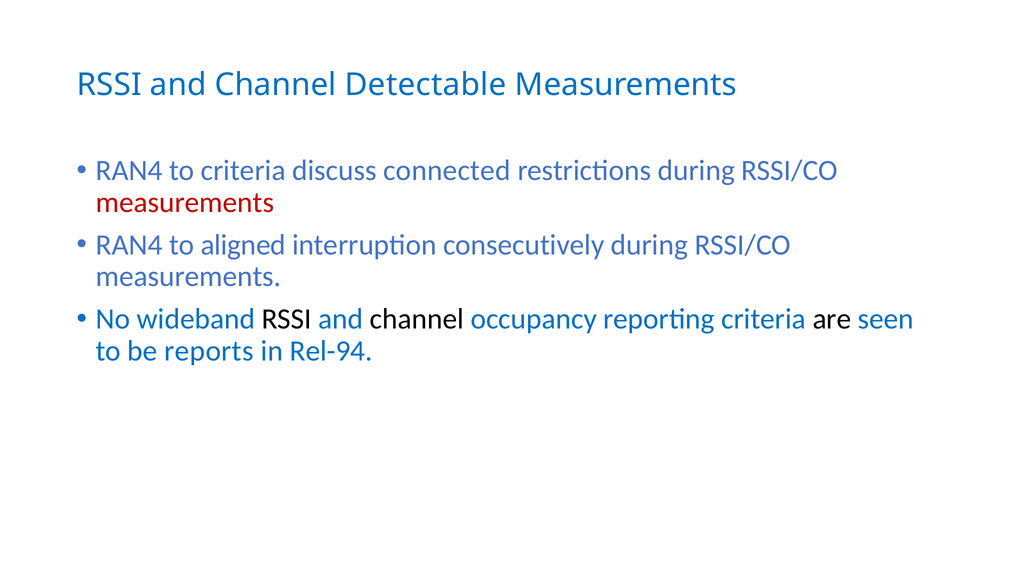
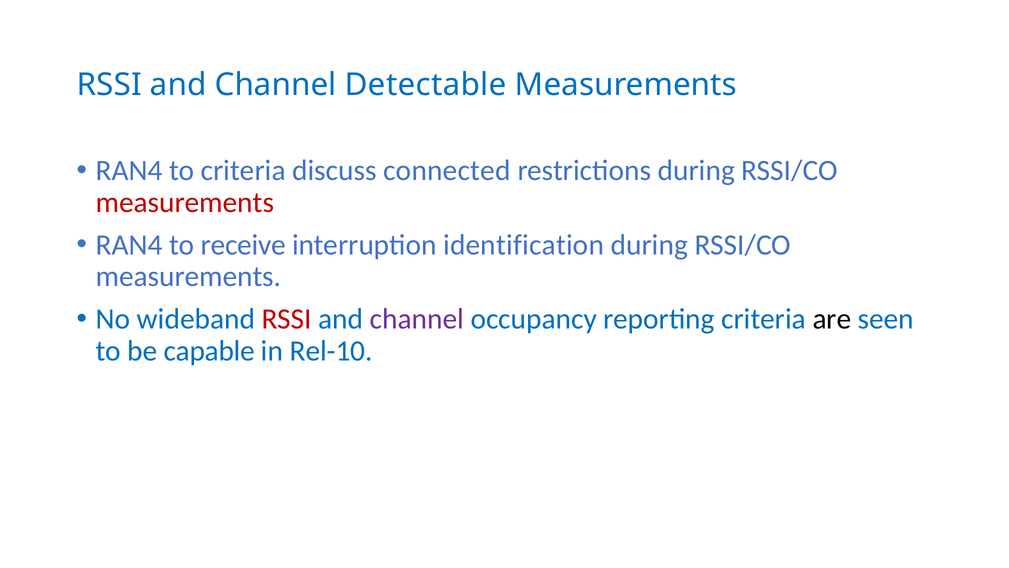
aligned: aligned -> receive
consecutively: consecutively -> identification
RSSI at (287, 319) colour: black -> red
channel at (417, 319) colour: black -> purple
reports: reports -> capable
Rel-94: Rel-94 -> Rel-10
